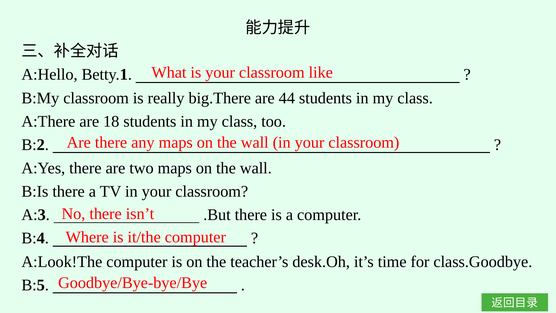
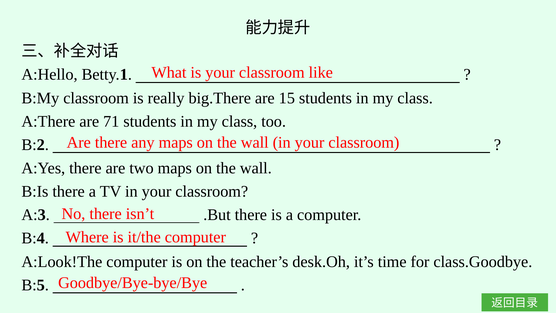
44: 44 -> 15
18: 18 -> 71
